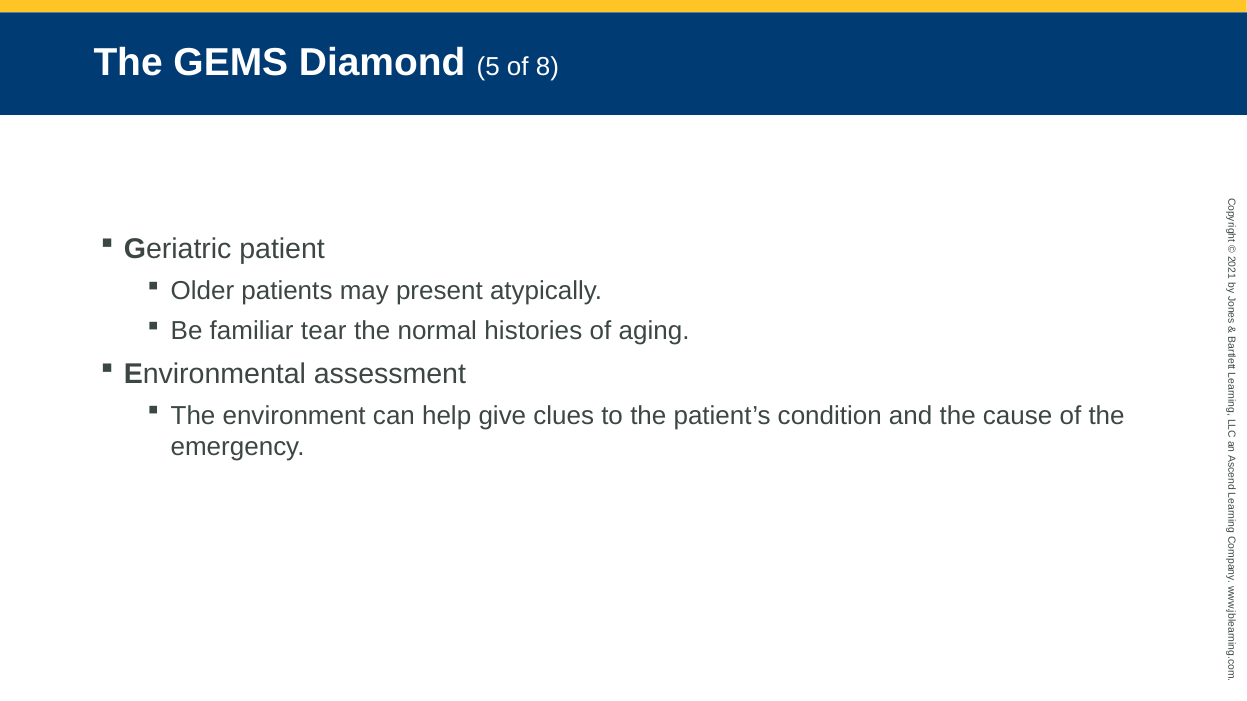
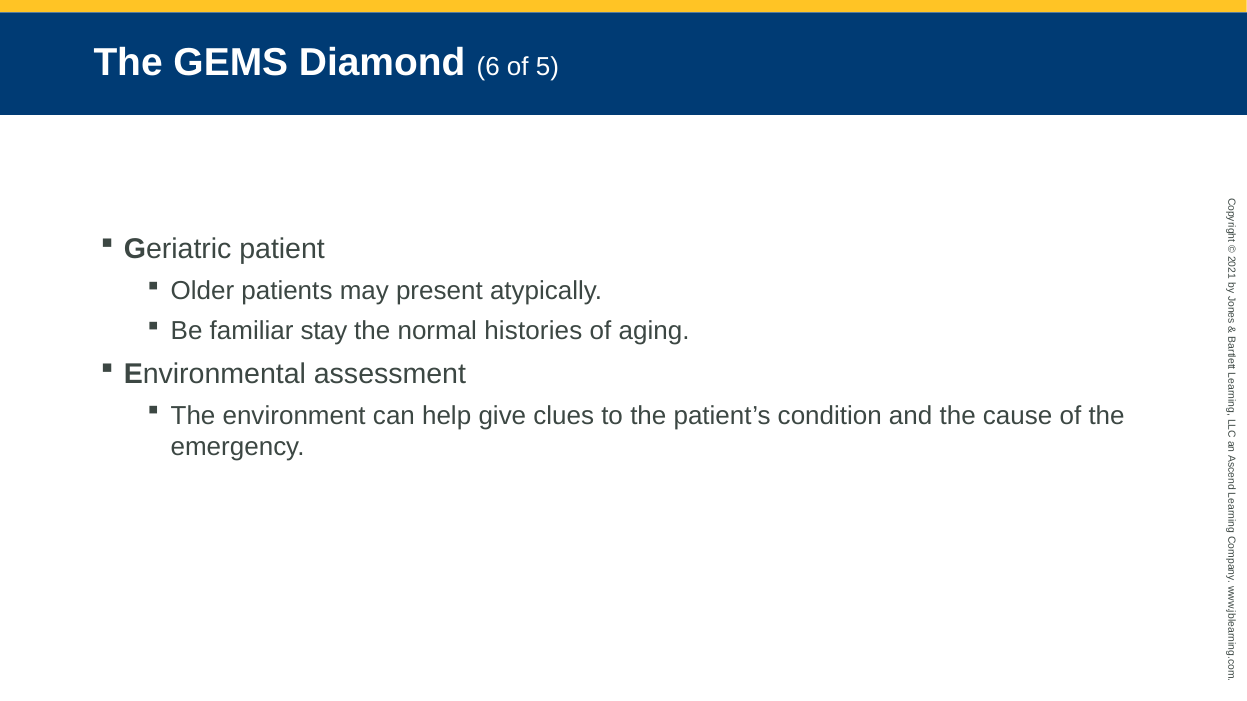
5: 5 -> 6
8: 8 -> 5
tear: tear -> stay
